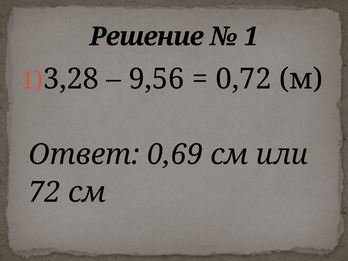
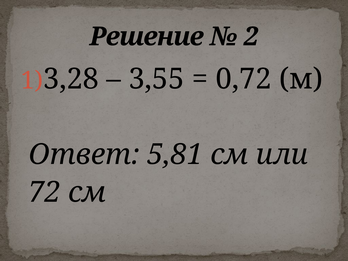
1 at (251, 37): 1 -> 2
9,56: 9,56 -> 3,55
0,69: 0,69 -> 5,81
